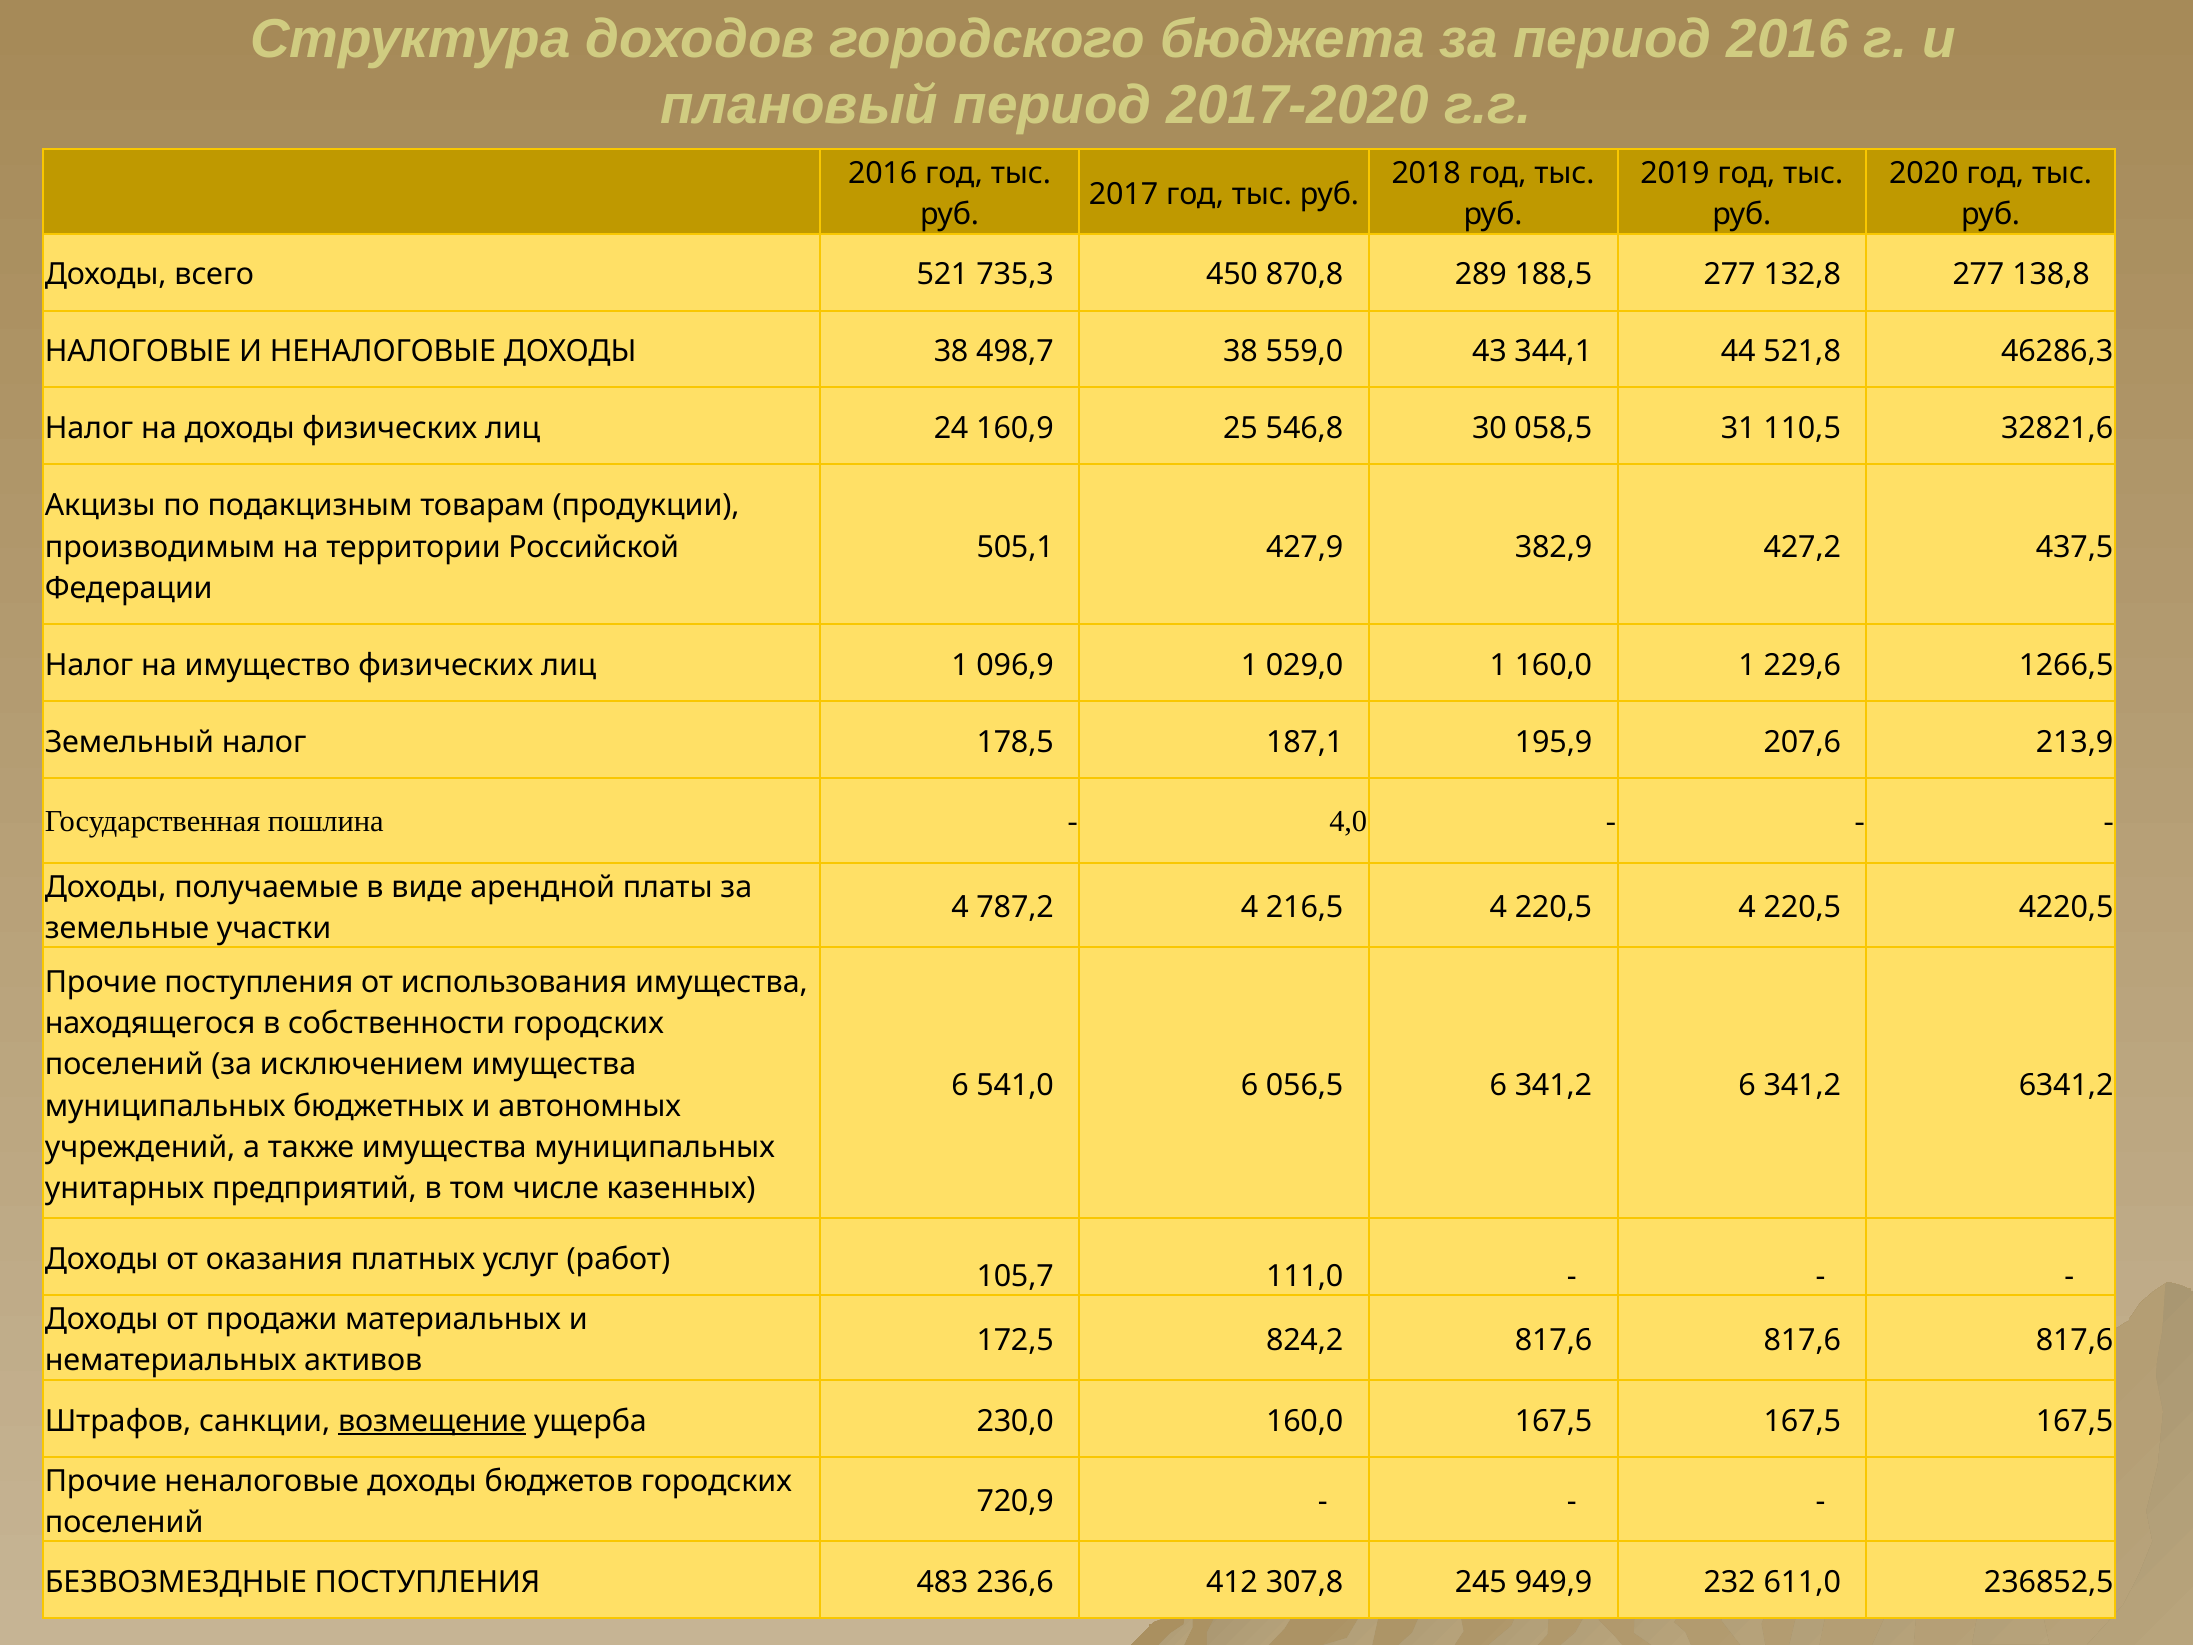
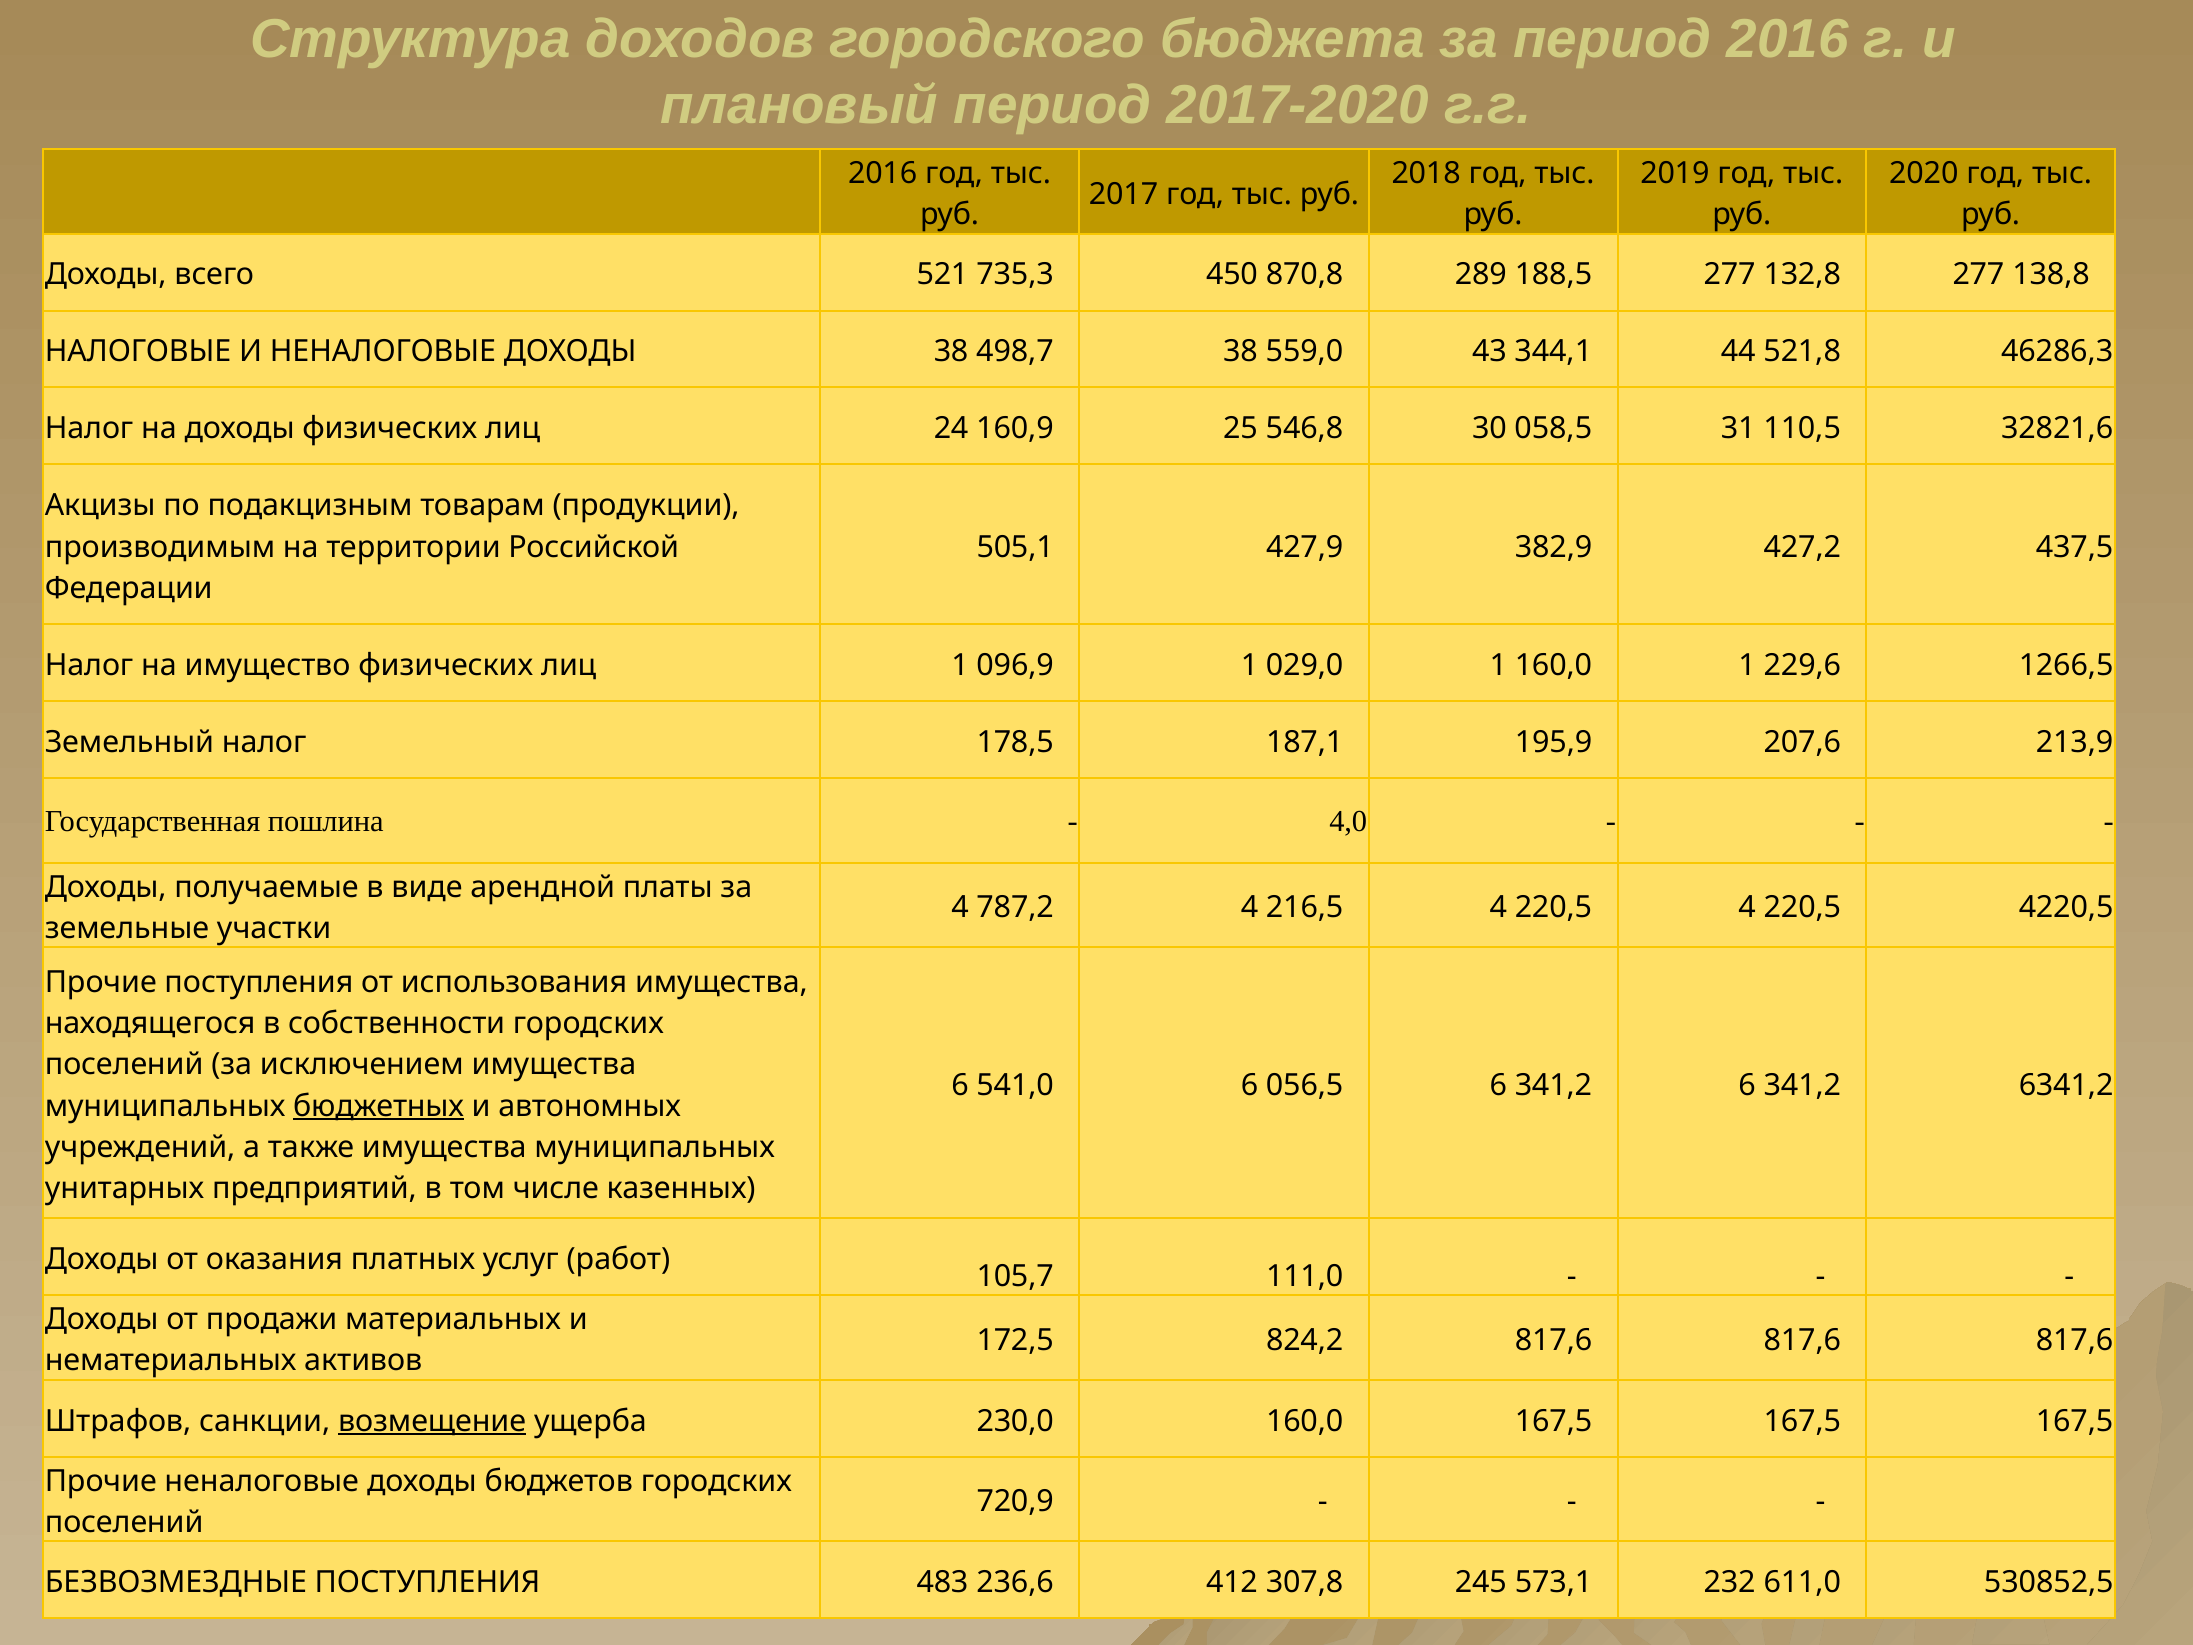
бюджетных underline: none -> present
949,9: 949,9 -> 573,1
236852,5: 236852,5 -> 530852,5
